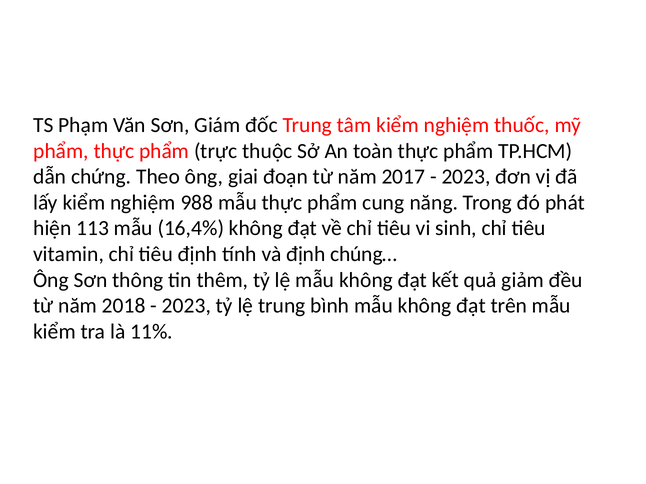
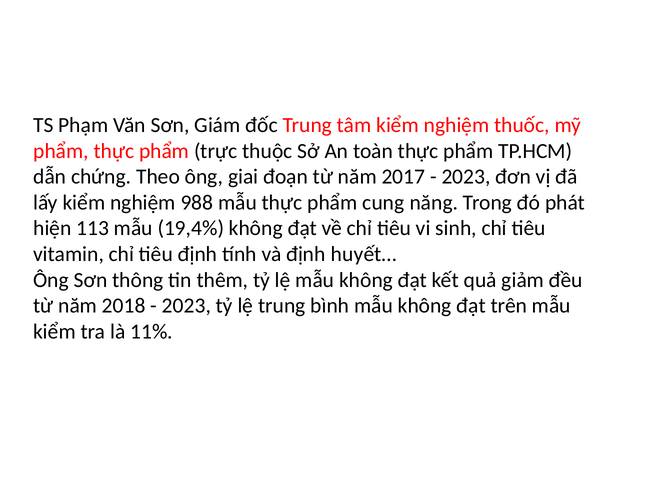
16,4%: 16,4% -> 19,4%
chúng…: chúng… -> huyết…
